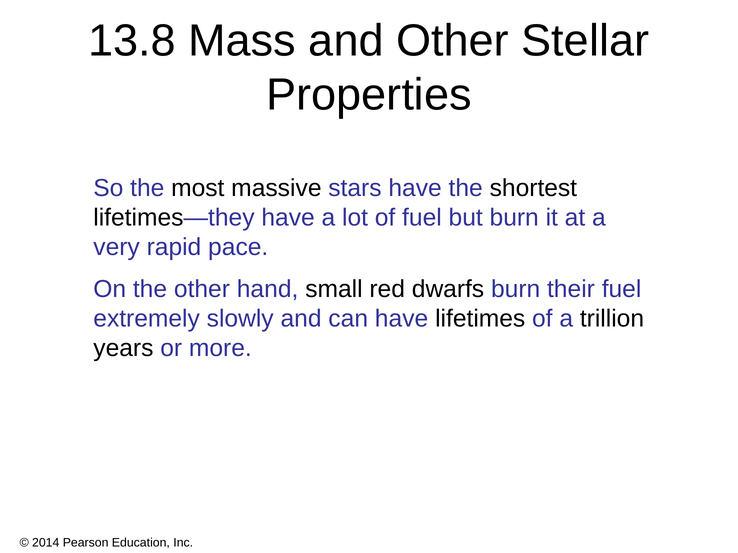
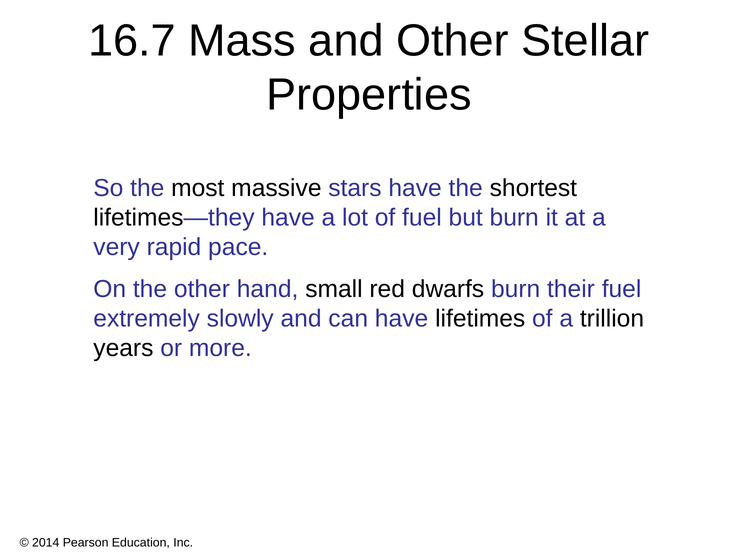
13.8: 13.8 -> 16.7
